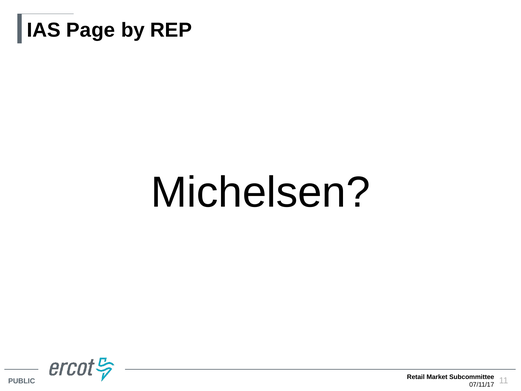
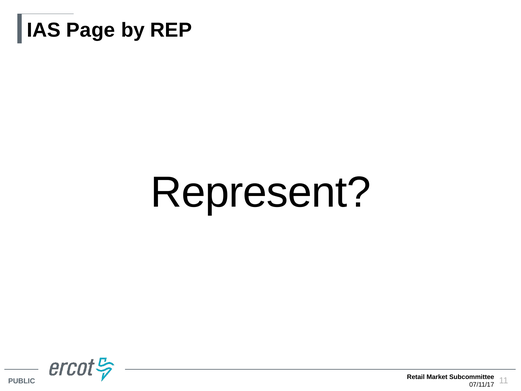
Michelsen: Michelsen -> Represent
